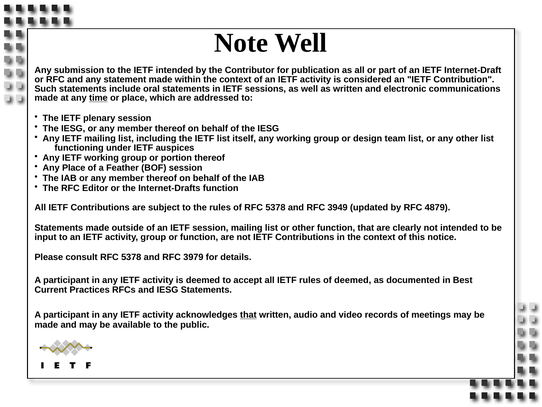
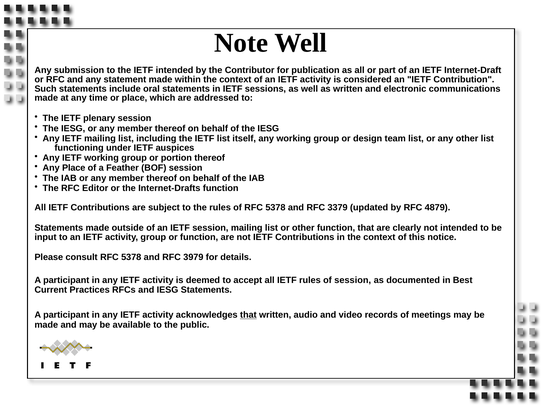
time underline: present -> none
3949: 3949 -> 3379
of deemed: deemed -> session
